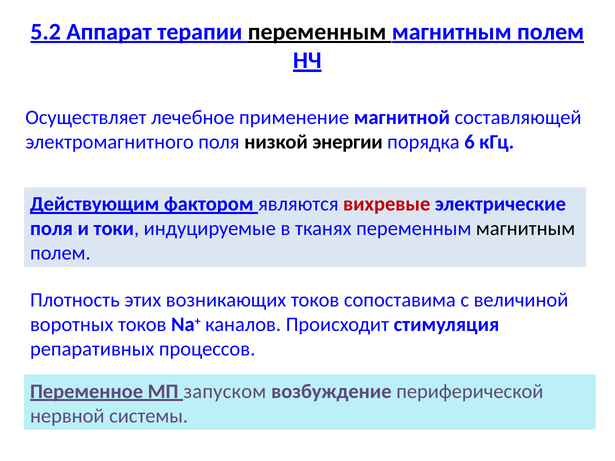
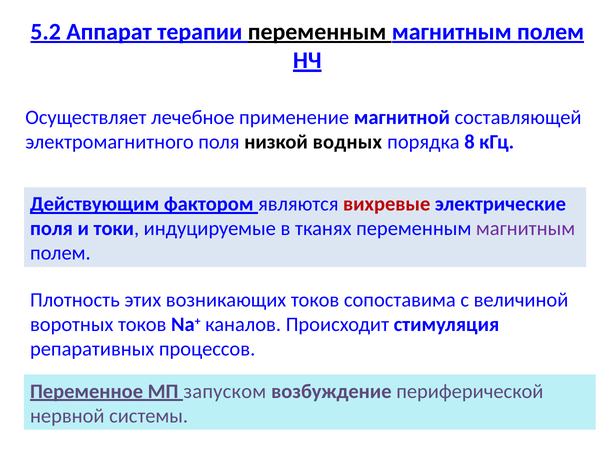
энергии: энергии -> водных
6: 6 -> 8
магнитным at (526, 229) colour: black -> purple
